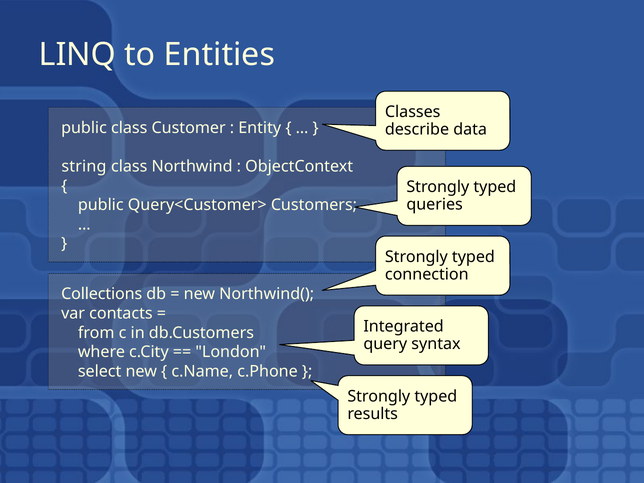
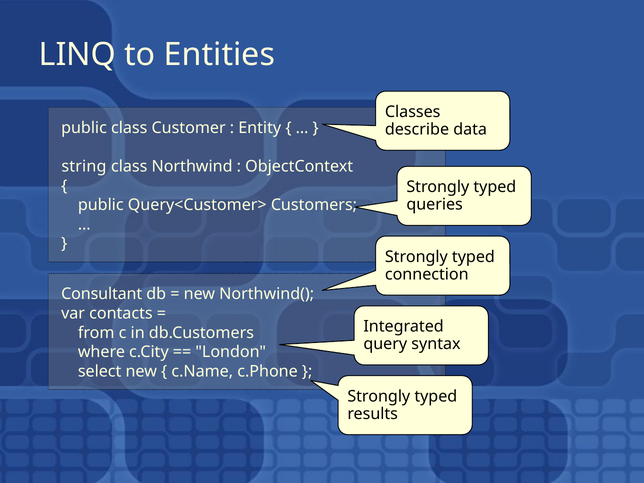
Collections: Collections -> Consultant
